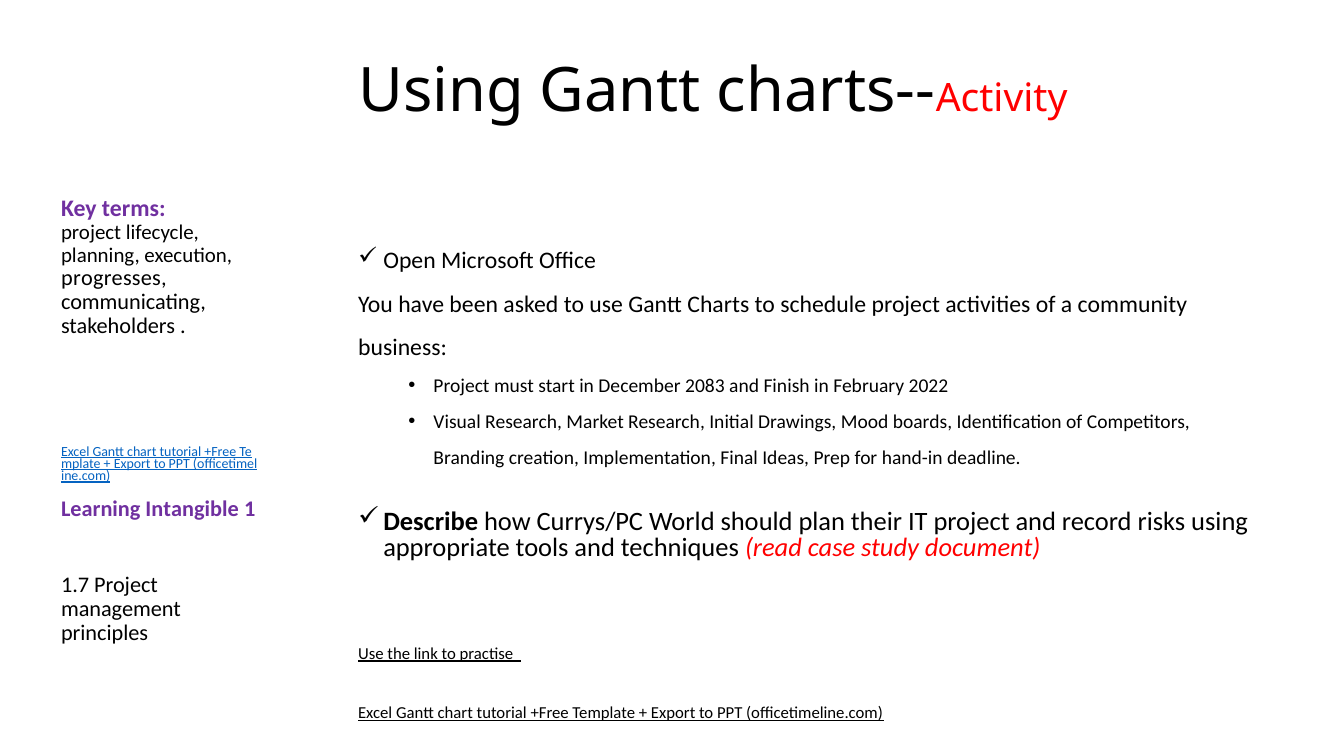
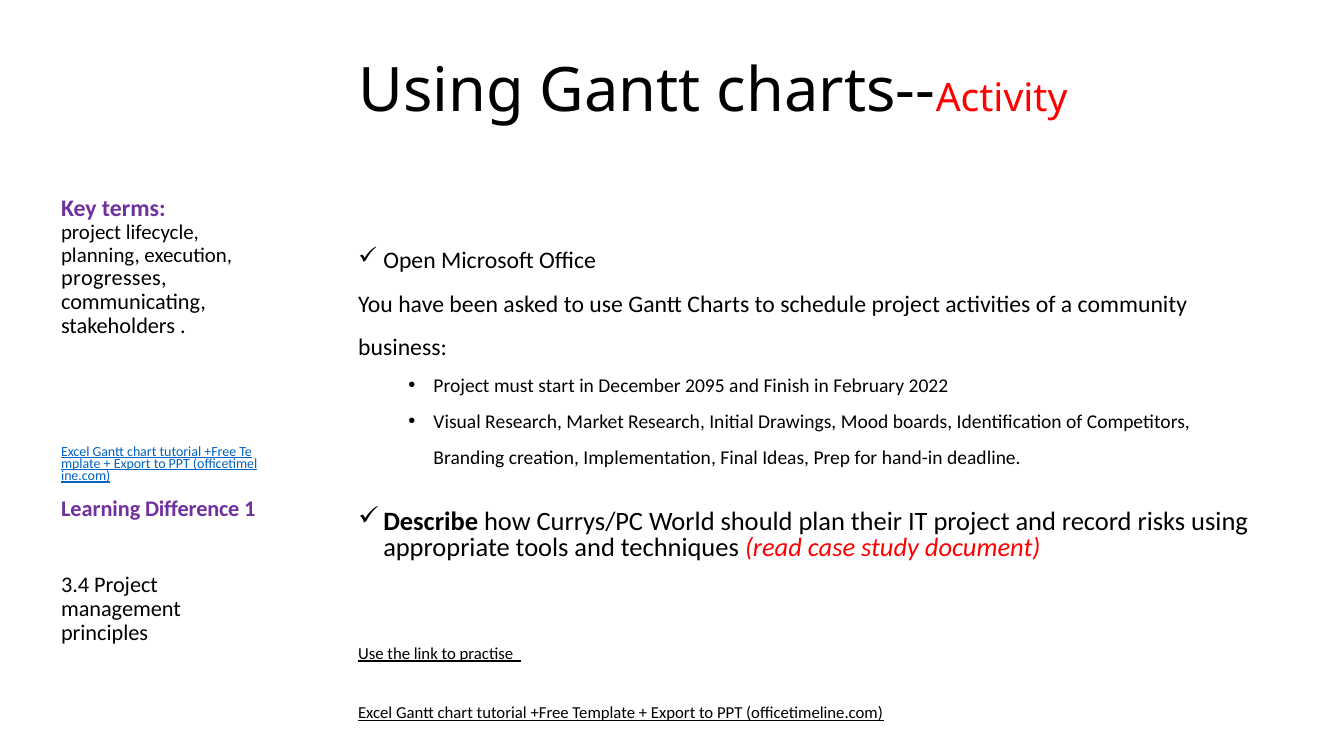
2083: 2083 -> 2095
Intangible: Intangible -> Difference
1.7: 1.7 -> 3.4
